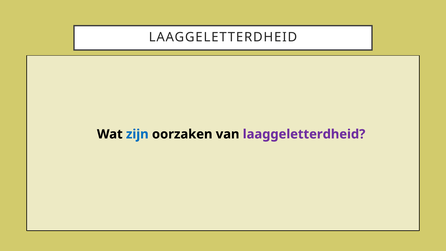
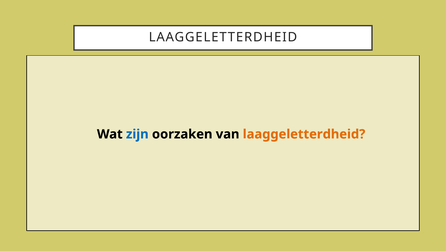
laaggeletterdheid at (304, 134) colour: purple -> orange
